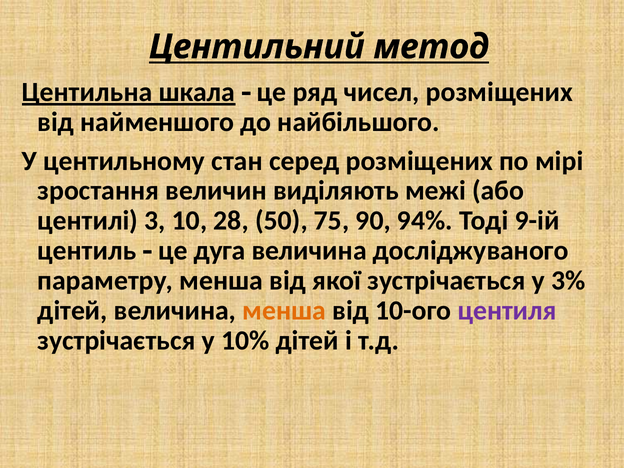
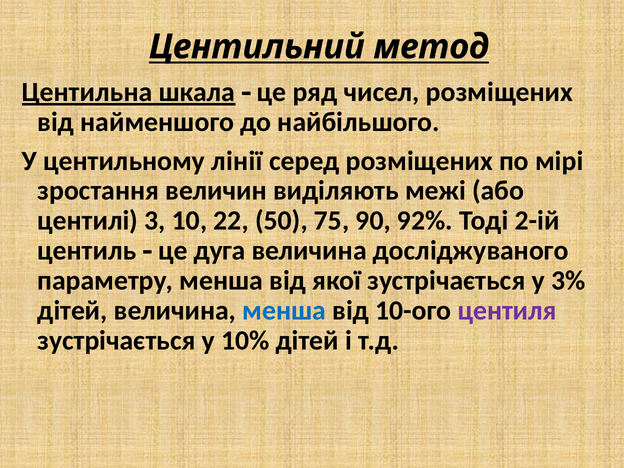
стан: стан -> лінії
28: 28 -> 22
94%: 94% -> 92%
9-ій: 9-ій -> 2-ій
менша at (284, 311) colour: orange -> blue
